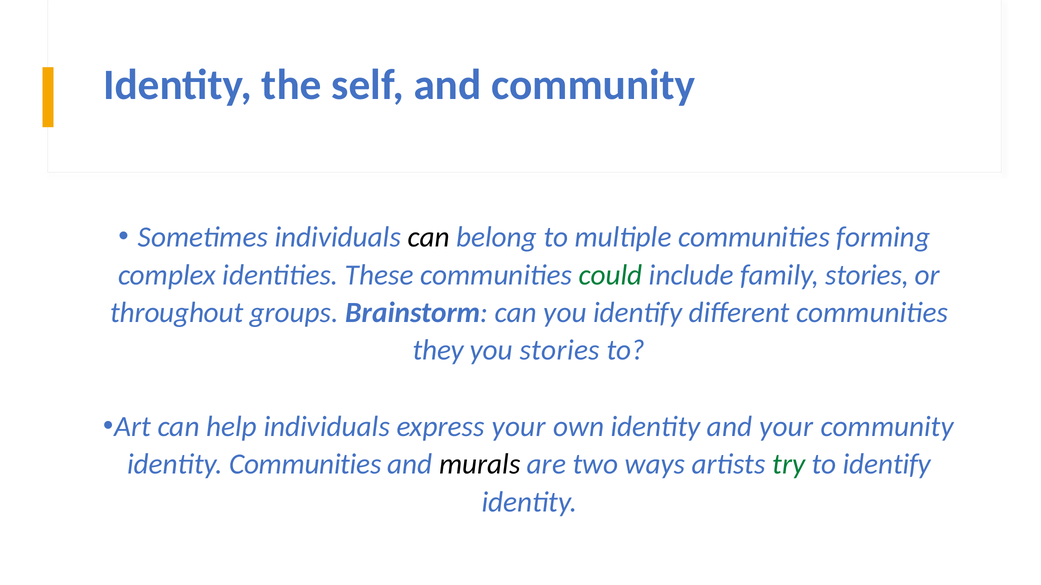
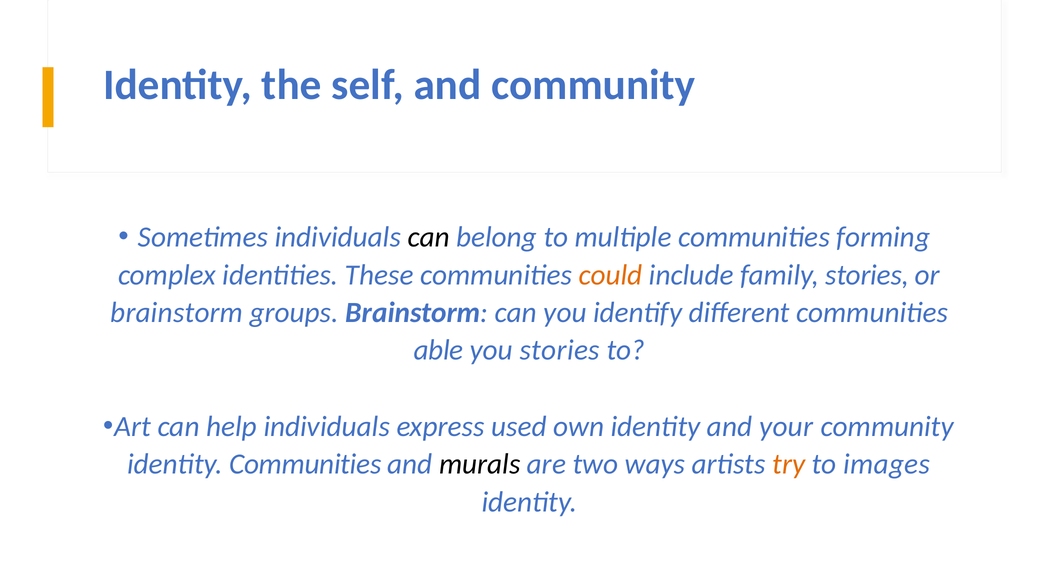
could colour: green -> orange
throughout at (177, 313): throughout -> brainstorm
they: they -> able
express your: your -> used
try colour: green -> orange
to identify: identify -> images
